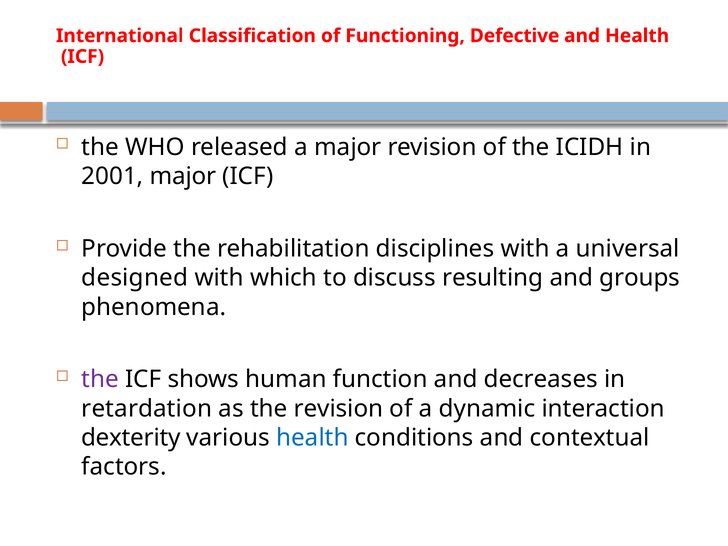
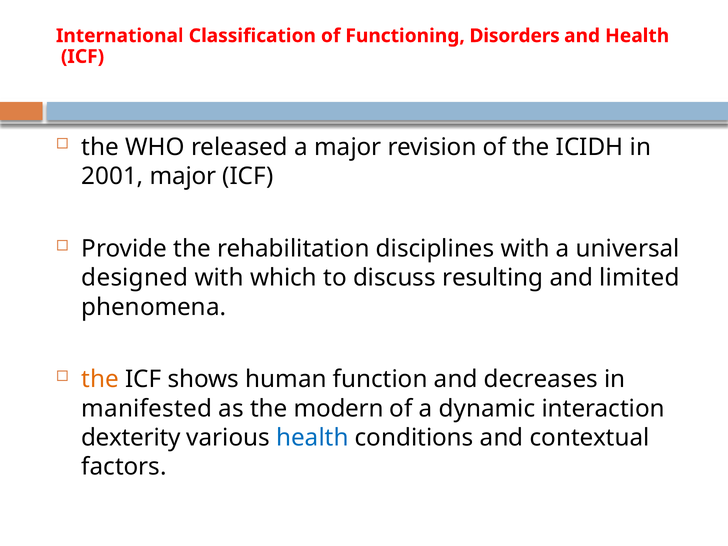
Defective: Defective -> Disorders
groups: groups -> limited
the at (100, 379) colour: purple -> orange
retardation: retardation -> manifested
the revision: revision -> modern
